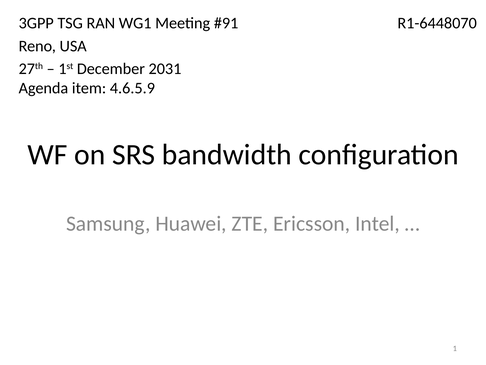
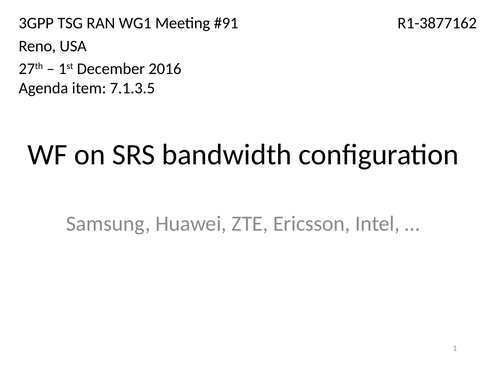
R1-6448070: R1-6448070 -> R1-3877162
2031: 2031 -> 2016
4.6.5.9: 4.6.5.9 -> 7.1.3.5
